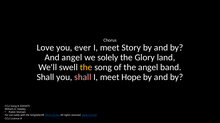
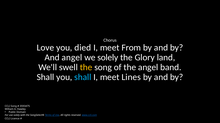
ever: ever -> died
Story: Story -> From
shall at (83, 78) colour: pink -> light blue
Hope: Hope -> Lines
